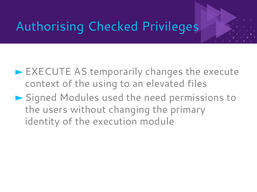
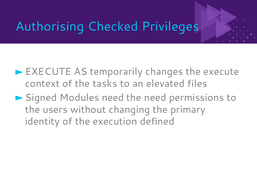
using: using -> tasks
Modules used: used -> need
module: module -> defined
